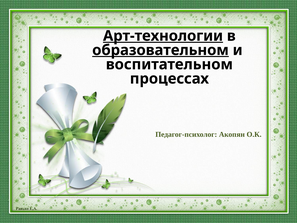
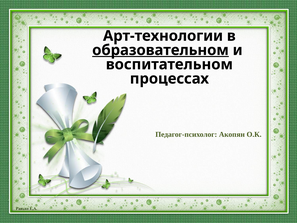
Арт-технологии underline: present -> none
